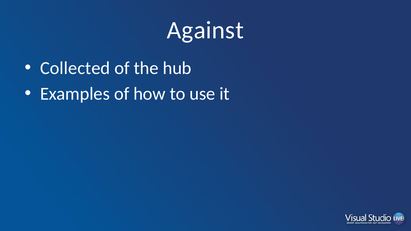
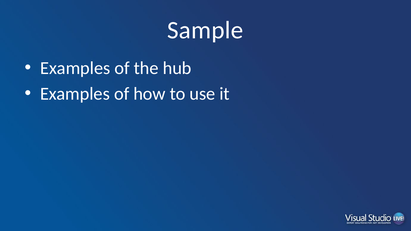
Against: Against -> Sample
Collected at (75, 68): Collected -> Examples
